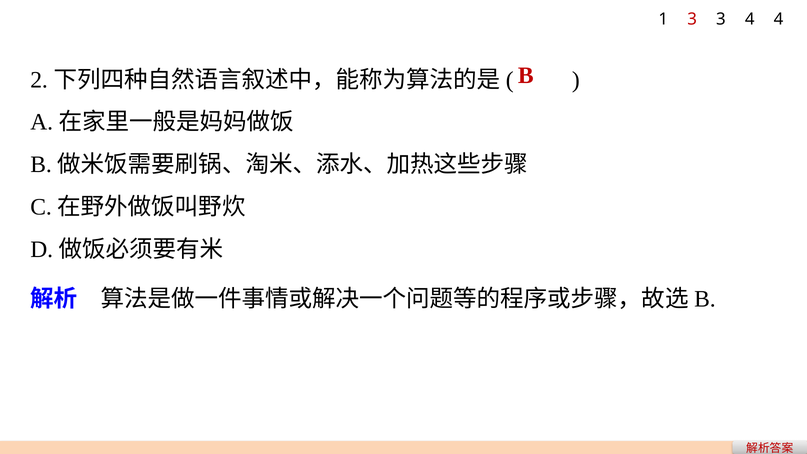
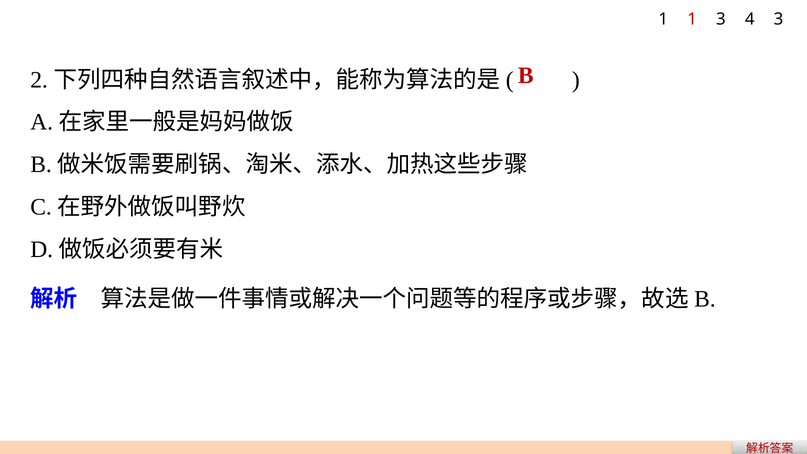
1 3: 3 -> 1
4 4: 4 -> 3
